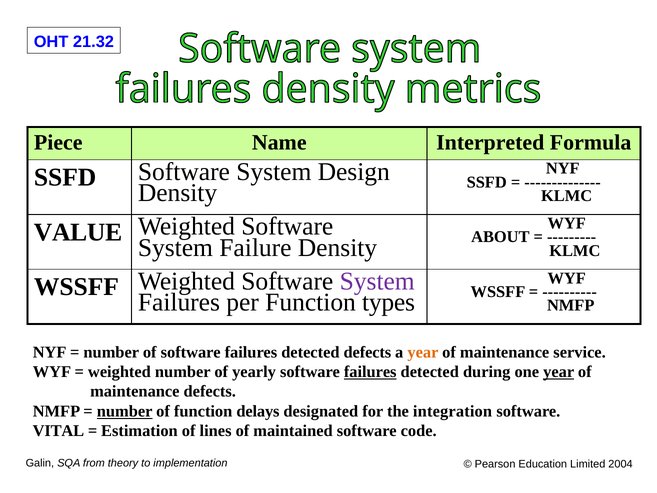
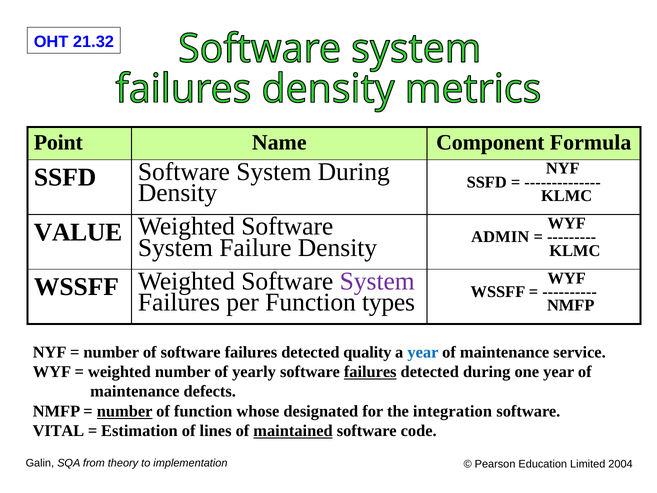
Piece: Piece -> Point
Interpreted: Interpreted -> Component
System Design: Design -> During
ABOUT: ABOUT -> ADMIN
detected defects: defects -> quality
year at (423, 352) colour: orange -> blue
year at (559, 372) underline: present -> none
delays: delays -> whose
maintained underline: none -> present
